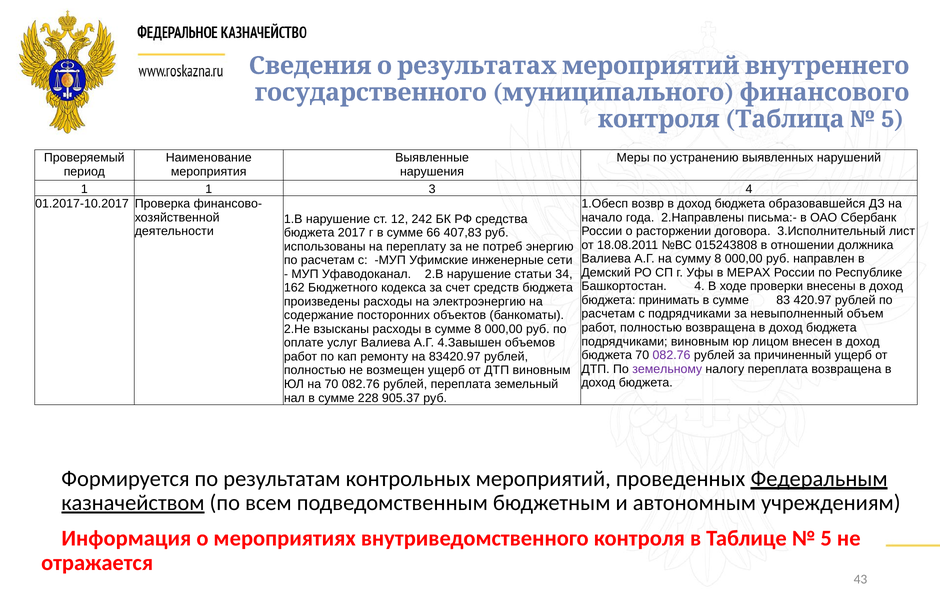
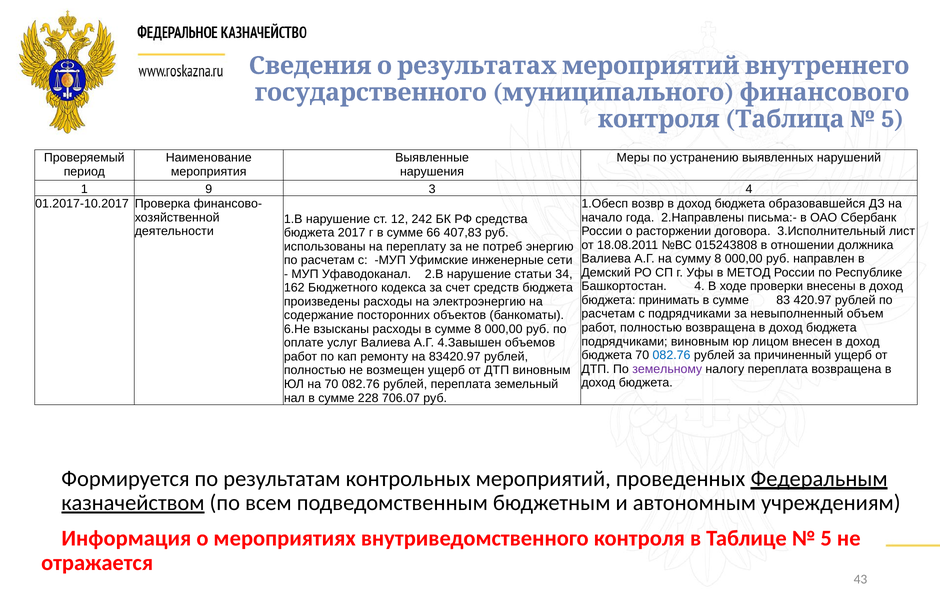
1 1: 1 -> 9
МЕРАХ: МЕРАХ -> МЕТОД
2.Не: 2.Не -> 6.Не
082.76 at (672, 355) colour: purple -> blue
905.37: 905.37 -> 706.07
